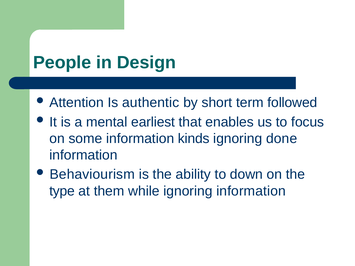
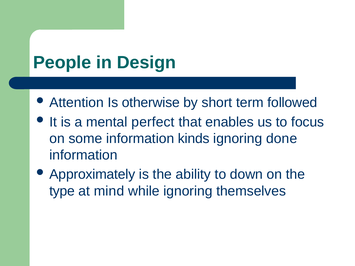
authentic: authentic -> otherwise
earliest: earliest -> perfect
Behaviourism: Behaviourism -> Approximately
them: them -> mind
ignoring information: information -> themselves
